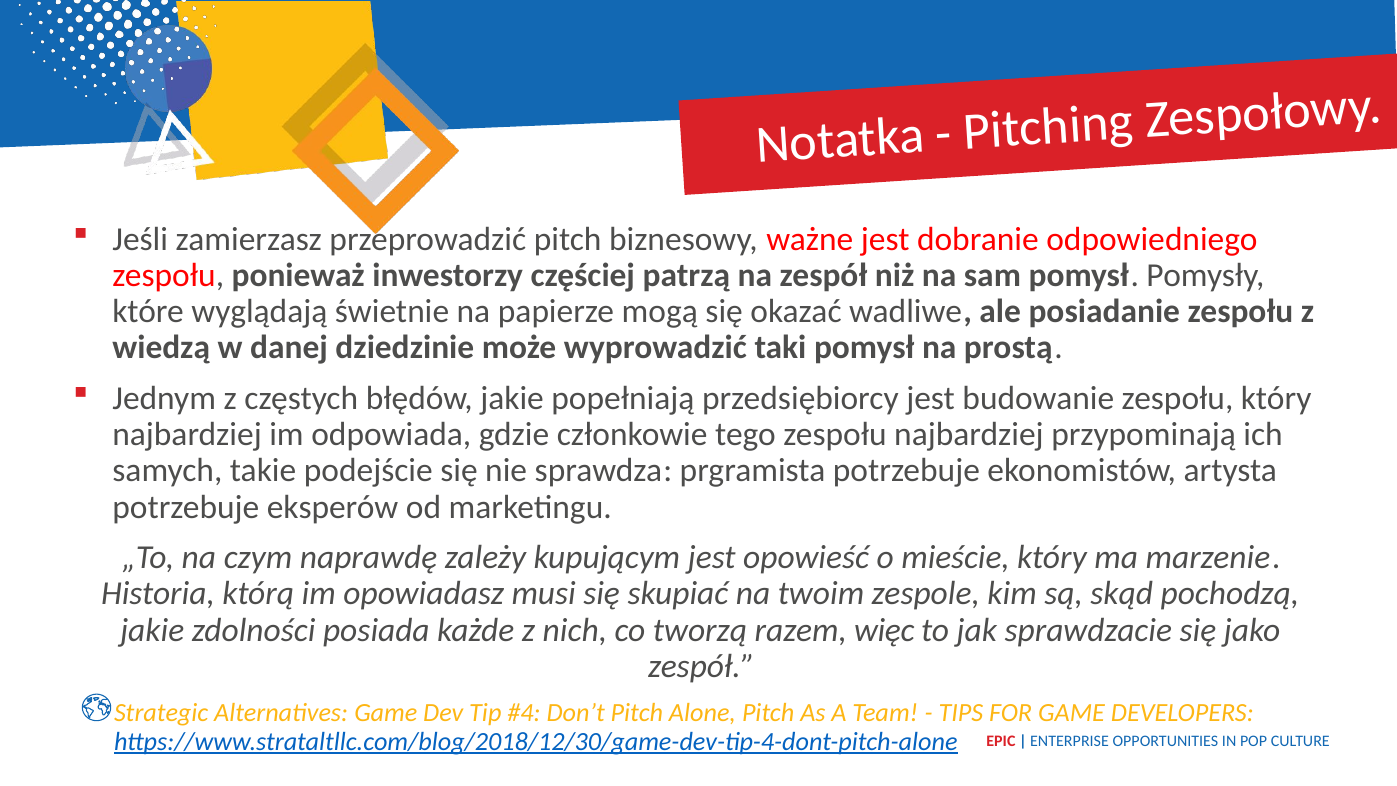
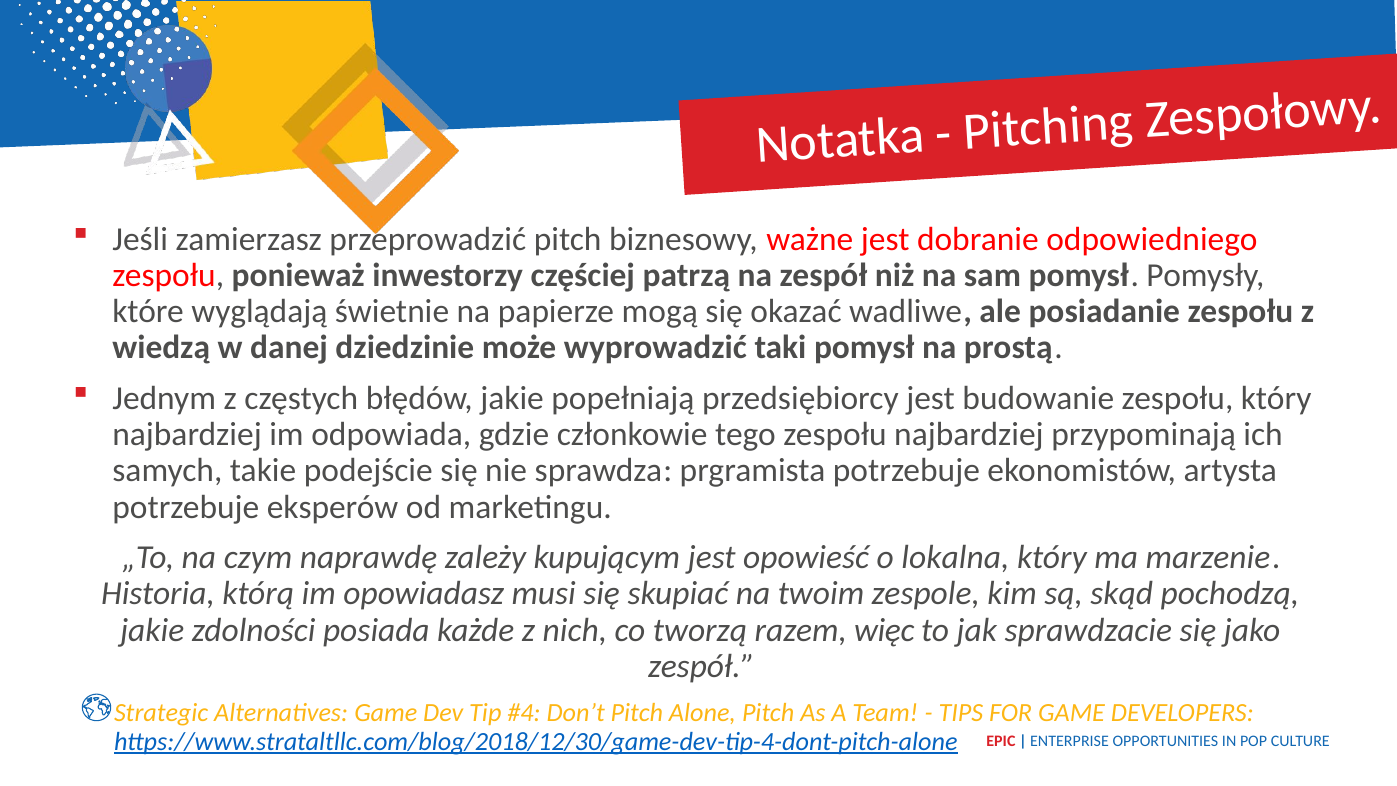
mieście: mieście -> lokalna
